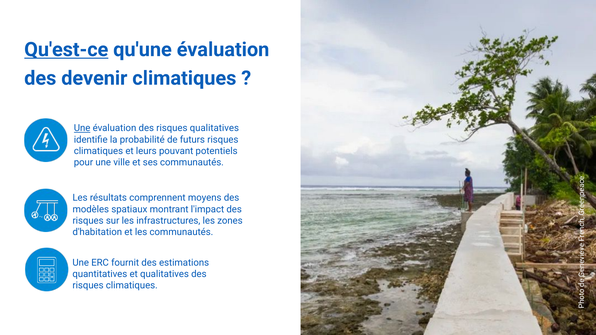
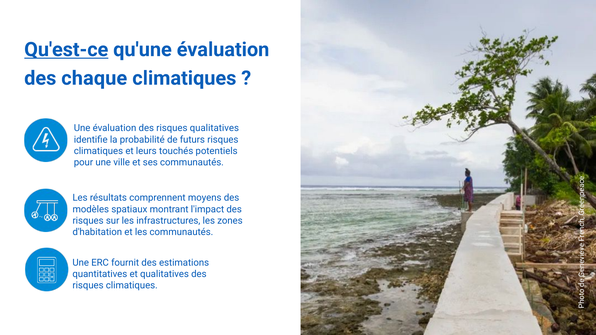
devenir: devenir -> chaque
Une at (82, 128) underline: present -> none
pouvant: pouvant -> touchés
